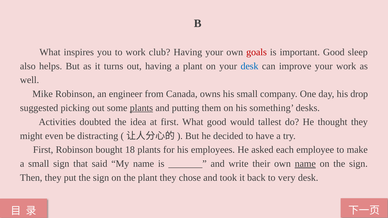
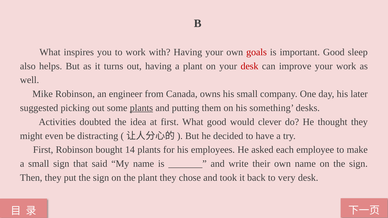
club: club -> with
desk at (250, 66) colour: blue -> red
drop: drop -> later
tallest: tallest -> clever
18: 18 -> 14
name at (305, 164) underline: present -> none
